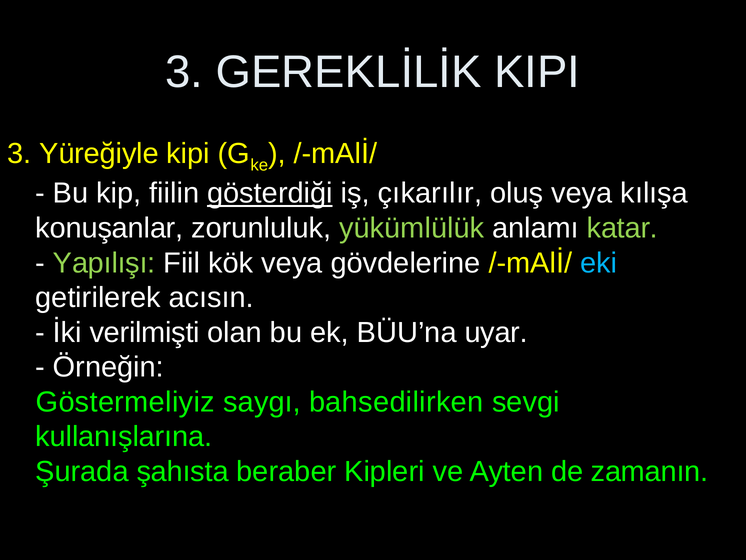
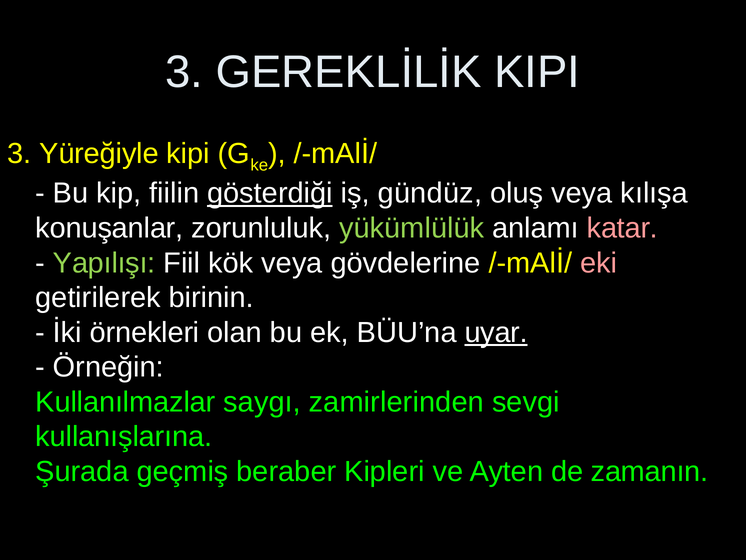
çıkarılır: çıkarılır -> gündüz
katar colour: light green -> pink
eki colour: light blue -> pink
acısın: acısın -> birinin
verilmişti: verilmişti -> örnekleri
uyar underline: none -> present
Göstermeliyiz: Göstermeliyiz -> Kullanılmazlar
bahsedilirken: bahsedilirken -> zamirlerinden
şahısta: şahısta -> geçmiş
